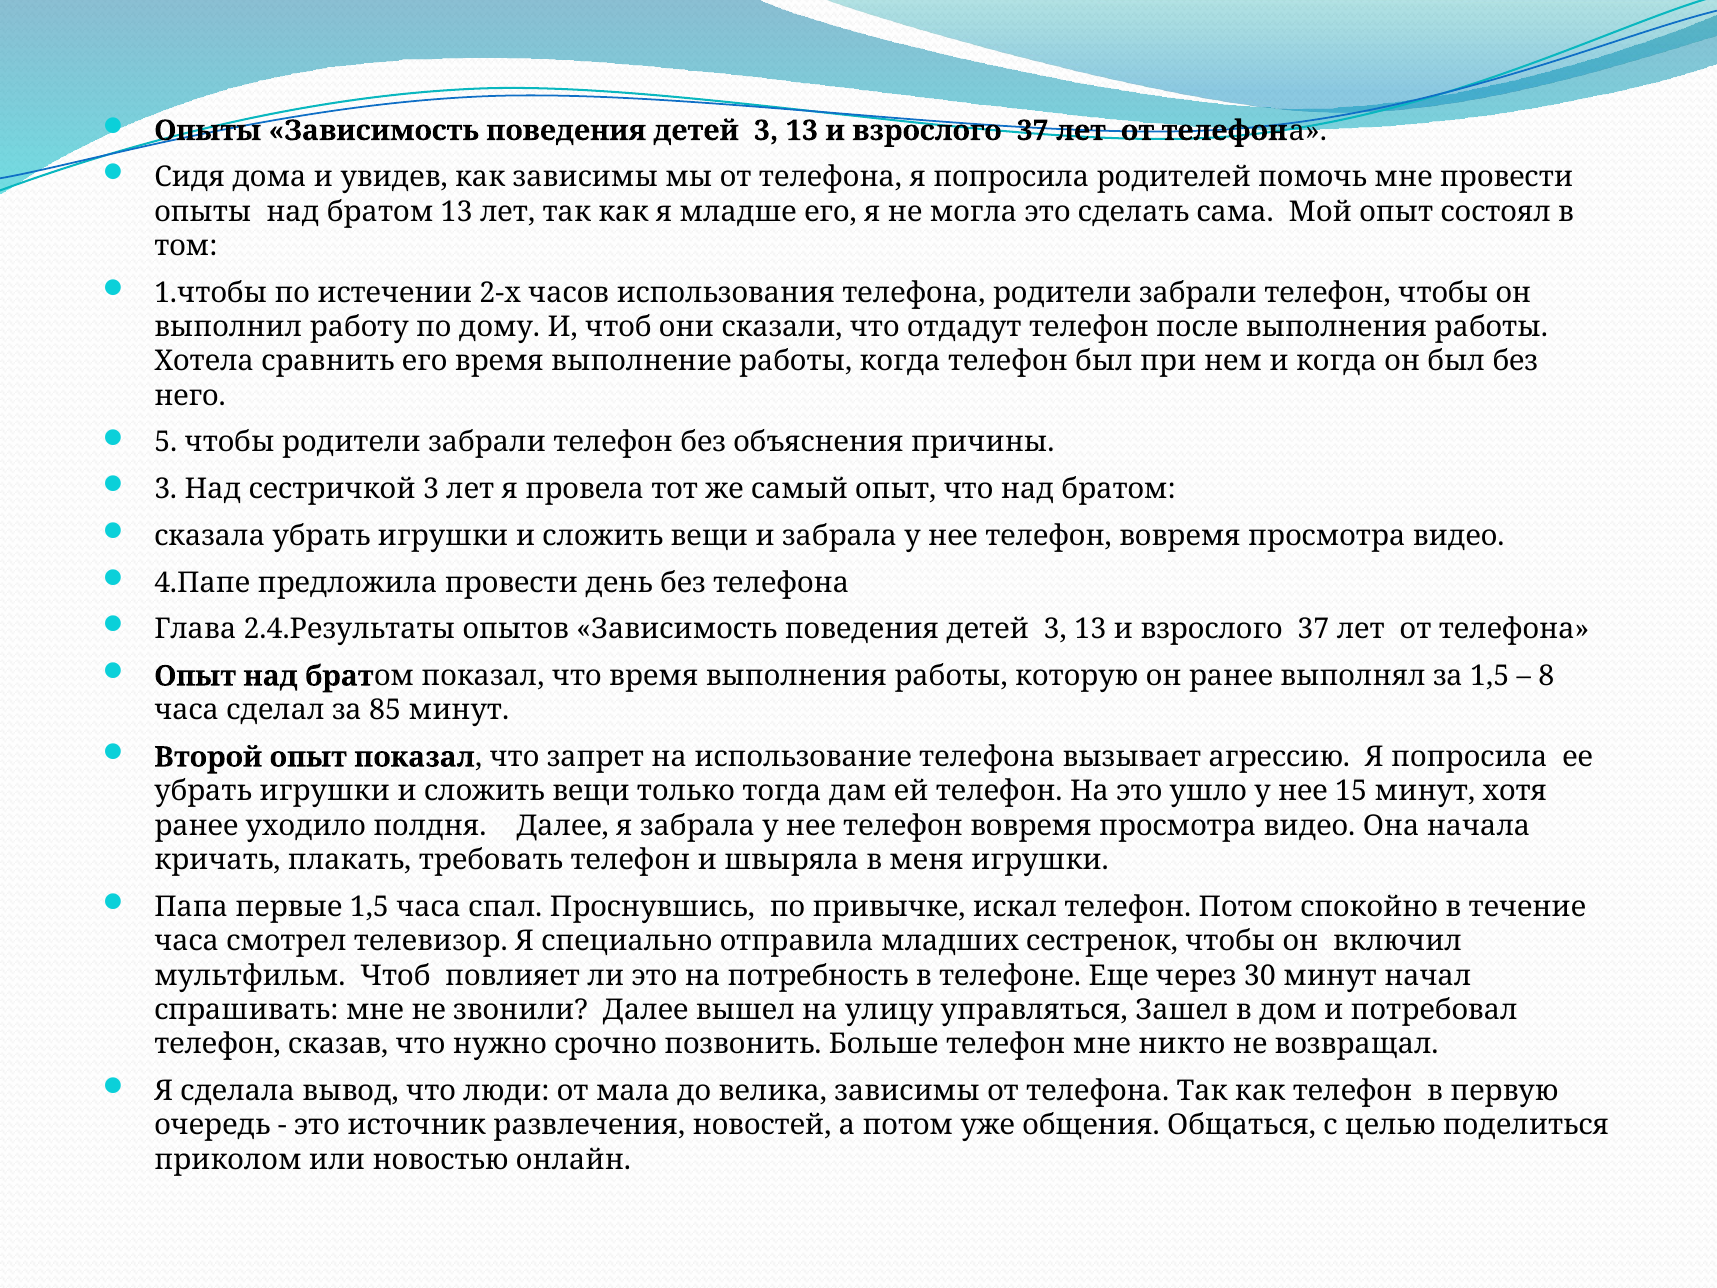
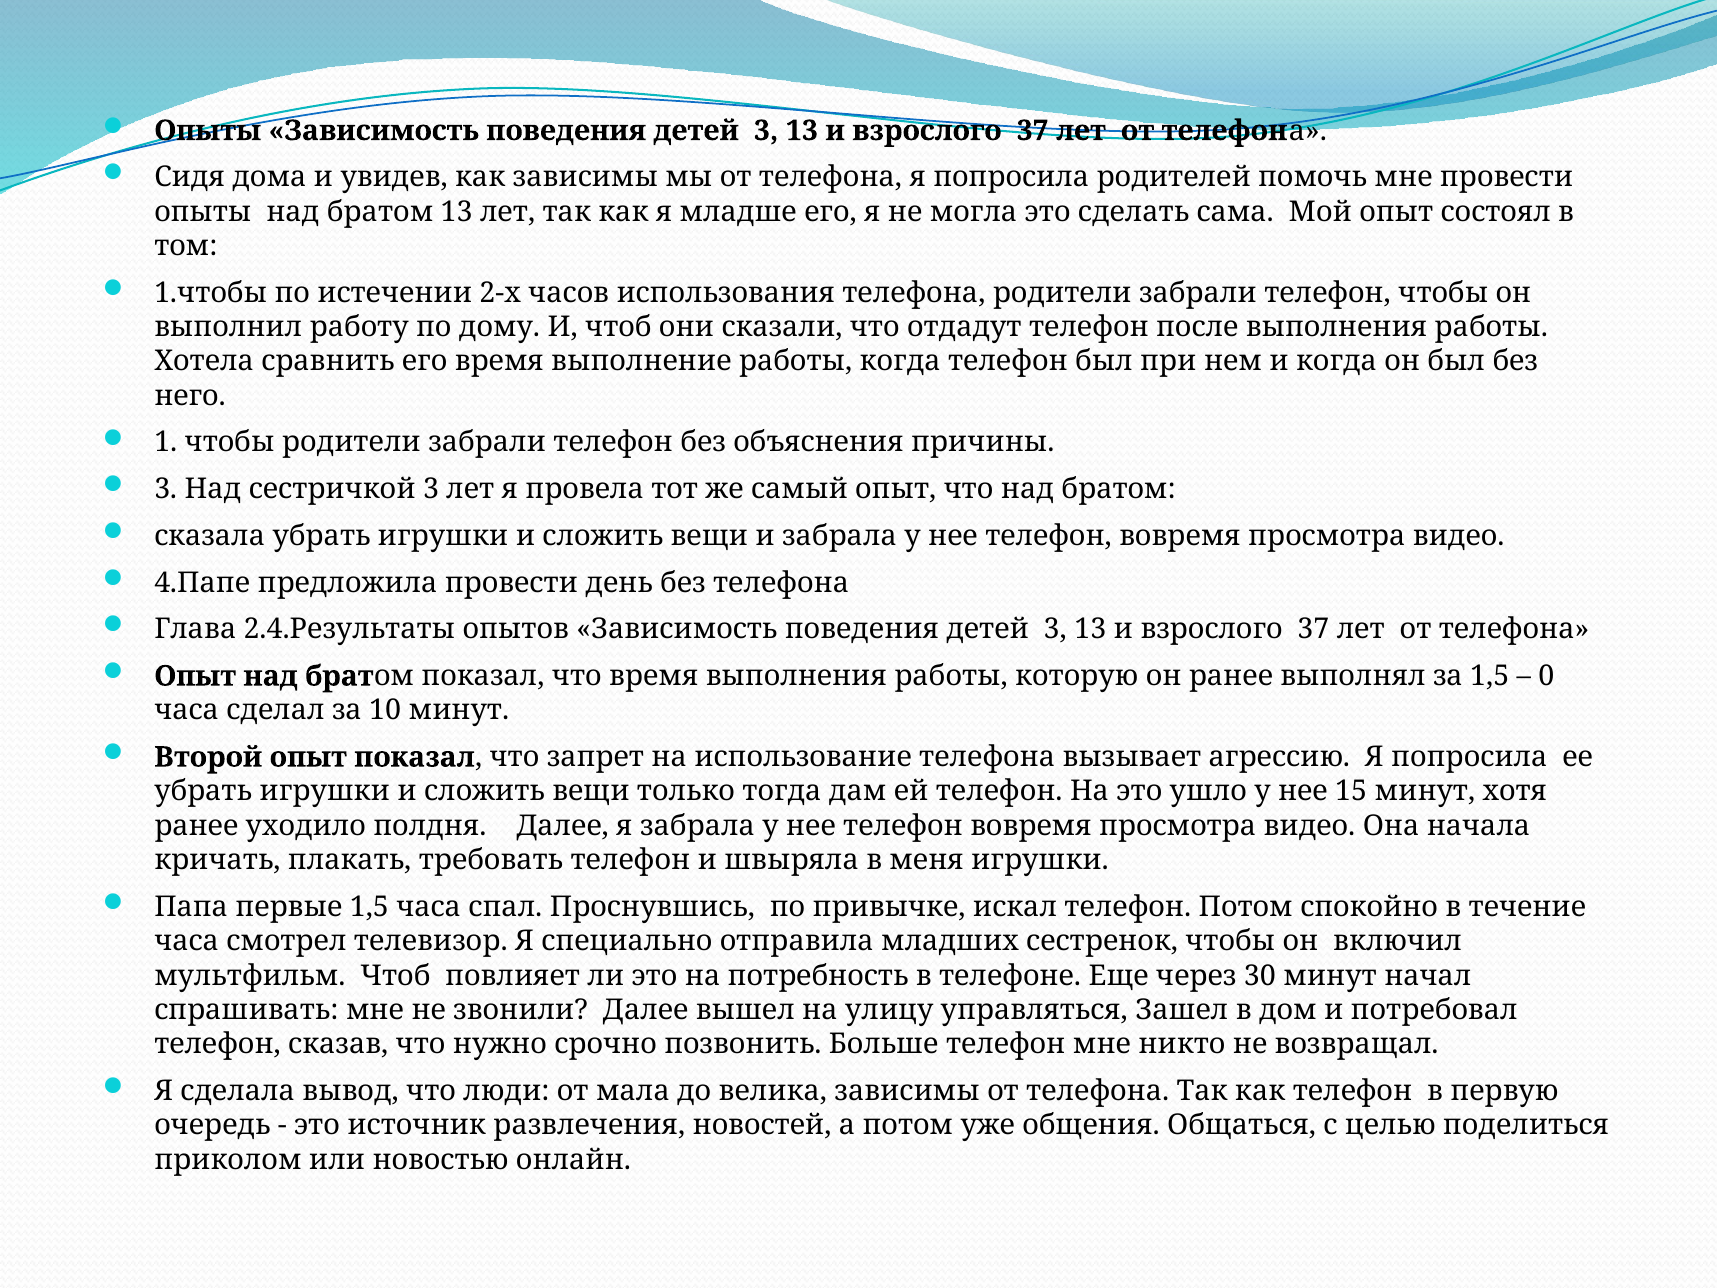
5: 5 -> 1
8: 8 -> 0
85: 85 -> 10
